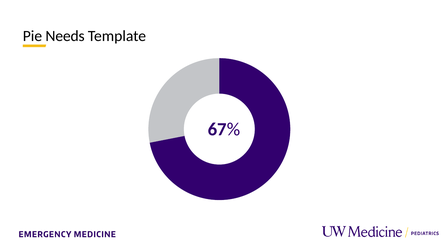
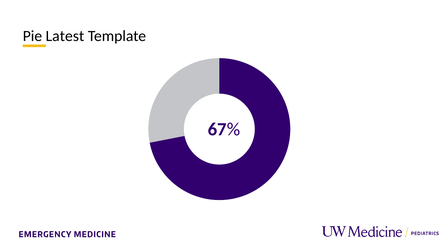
Needs: Needs -> Latest
